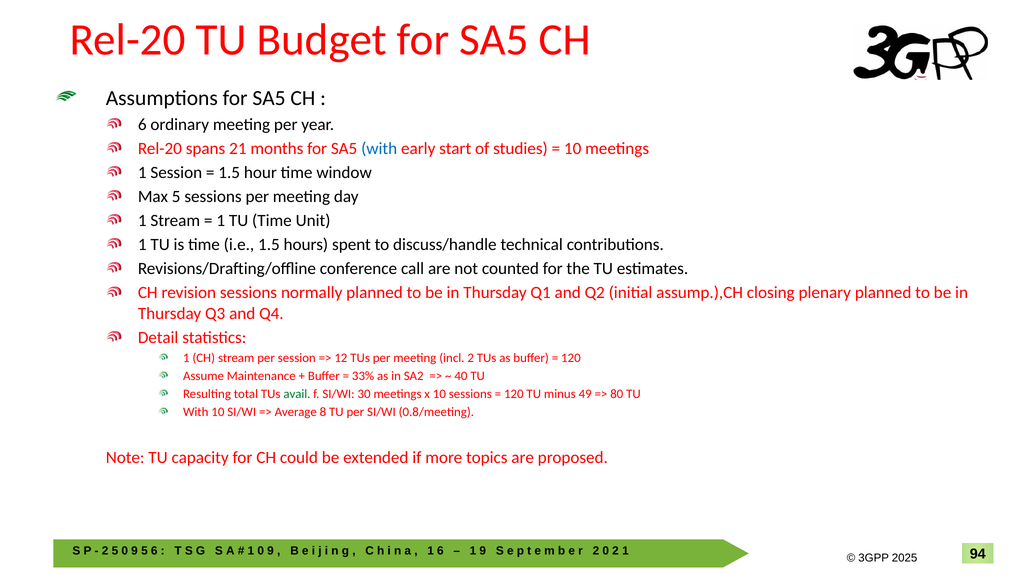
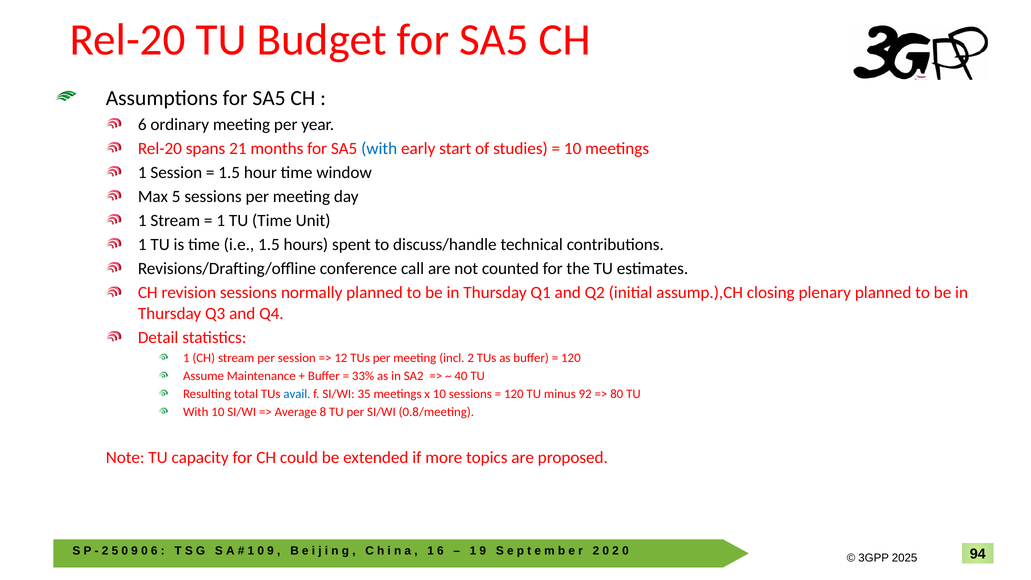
avail colour: green -> blue
30: 30 -> 35
49: 49 -> 92
5 at (144, 551): 5 -> 0
1 at (625, 551): 1 -> 0
